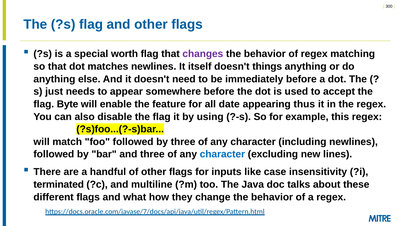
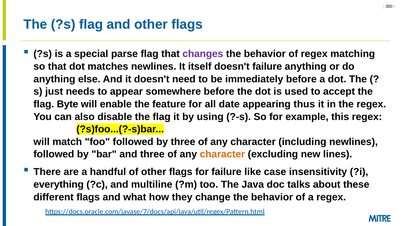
worth: worth -> parse
doesn't things: things -> failure
character at (222, 154) colour: blue -> orange
for inputs: inputs -> failure
terminated: terminated -> everything
